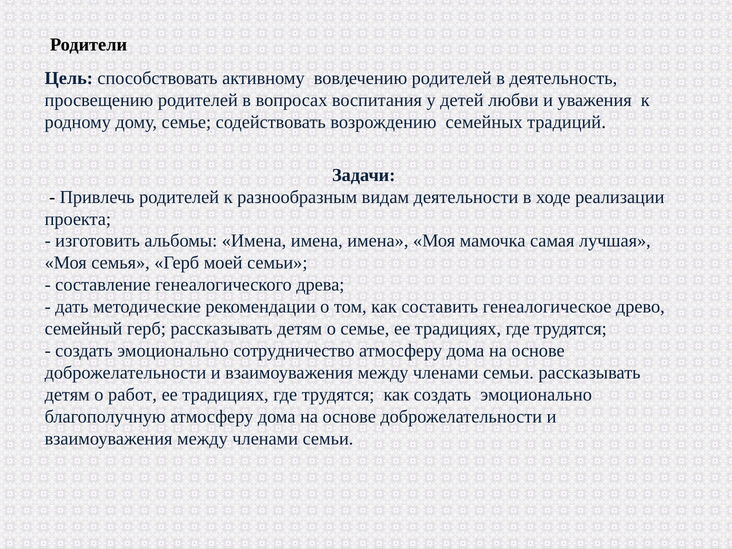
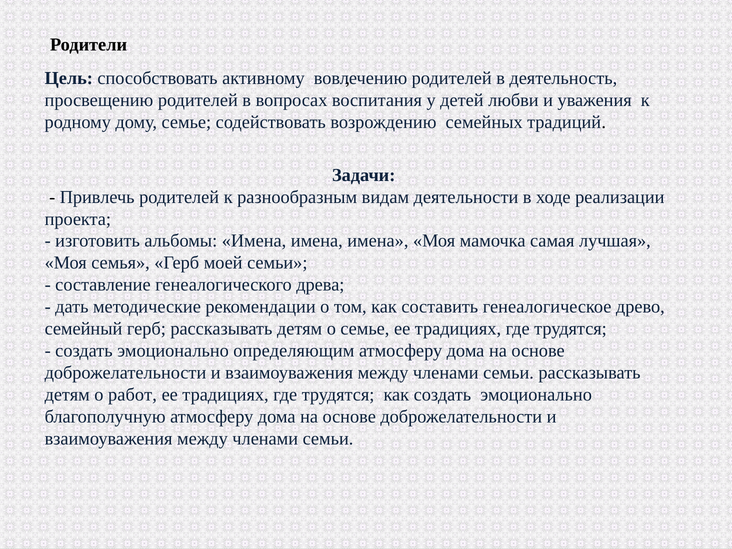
сотрудничество: сотрудничество -> определяющим
